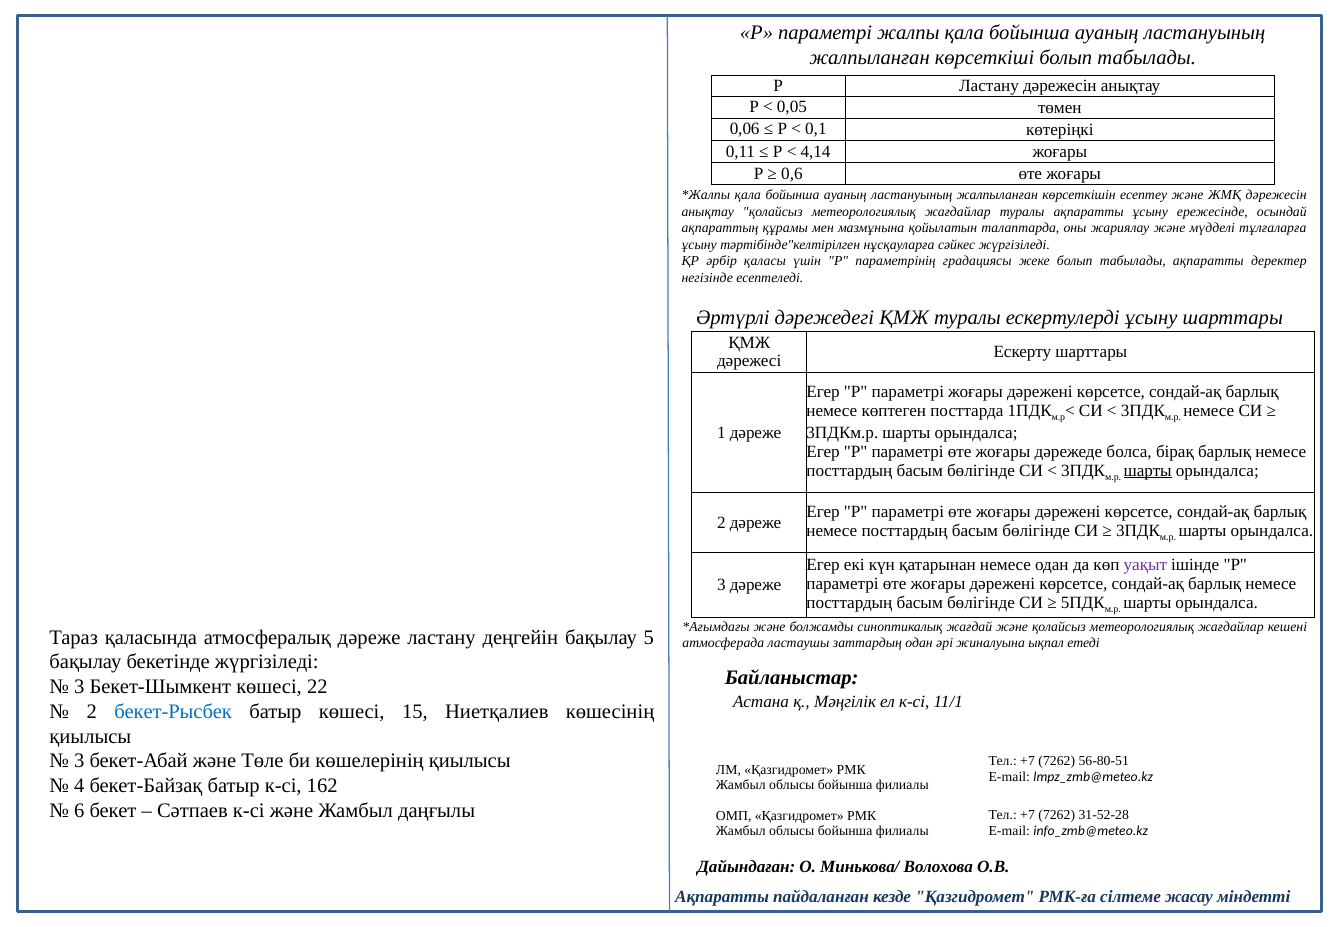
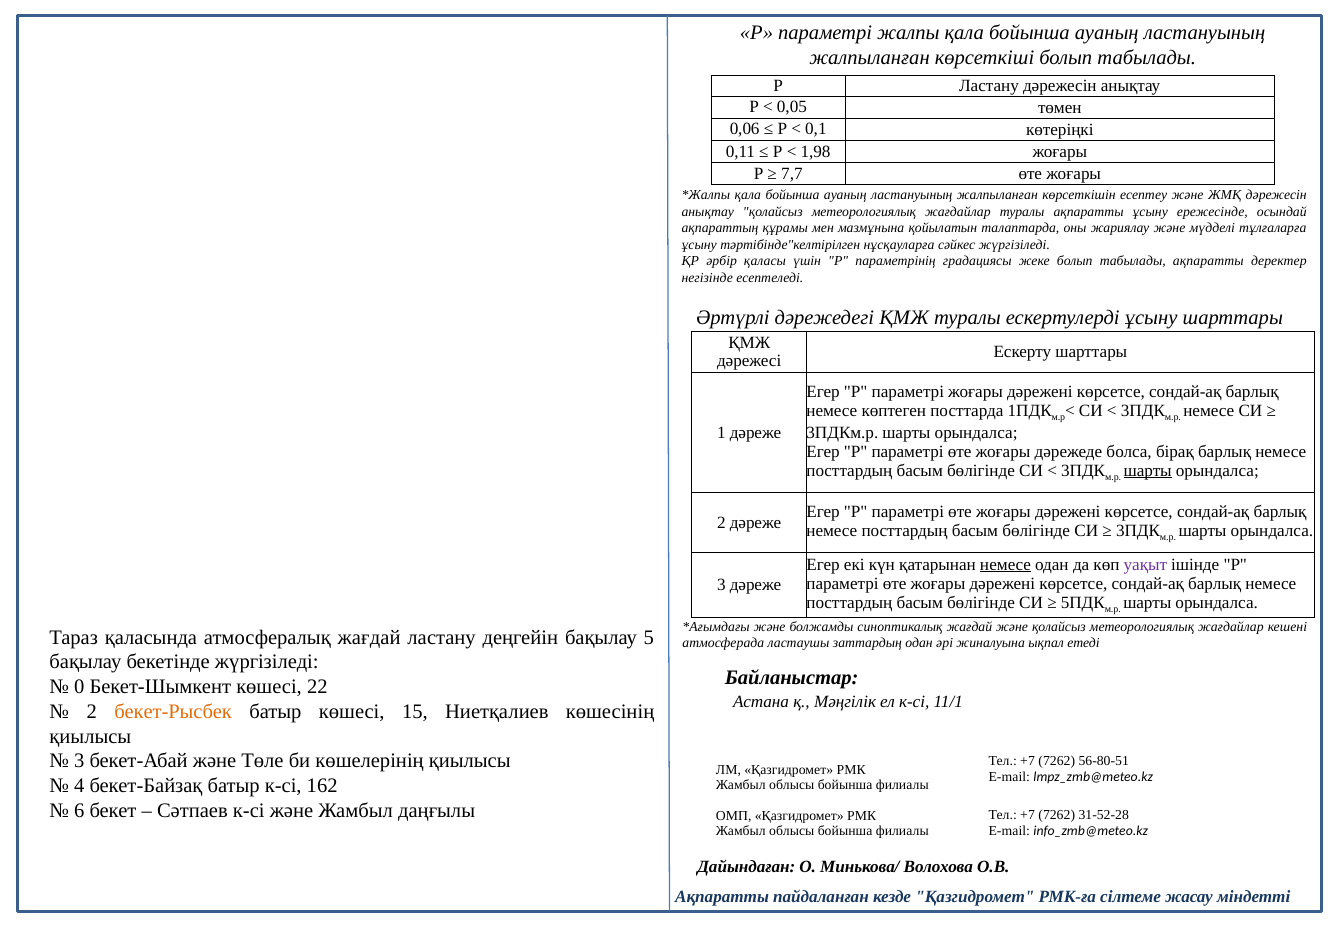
4,14: 4,14 -> 1,98
0,6: 0,6 -> 7,7
немесе at (1005, 565) underline: none -> present
атмосфералық дәреже: дәреже -> жағдай
3 at (79, 687): 3 -> 0
бекет-Рысбек colour: blue -> orange
